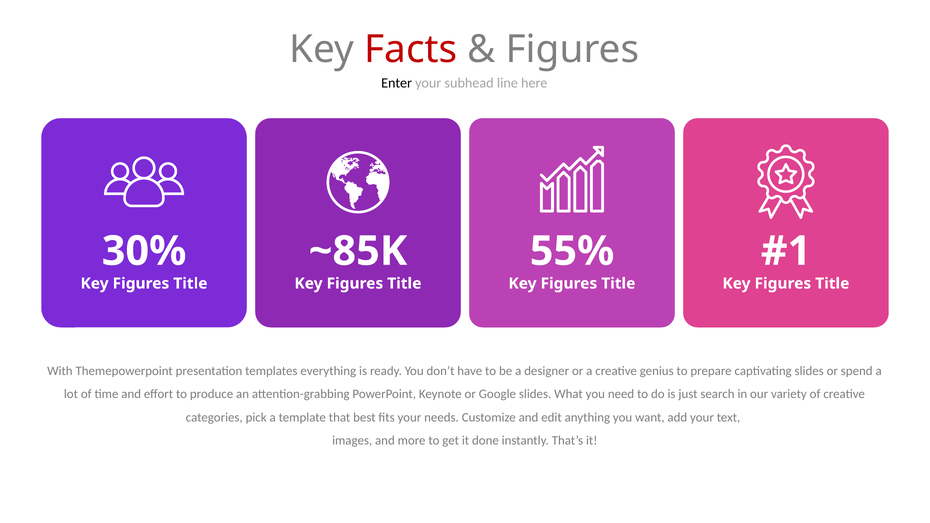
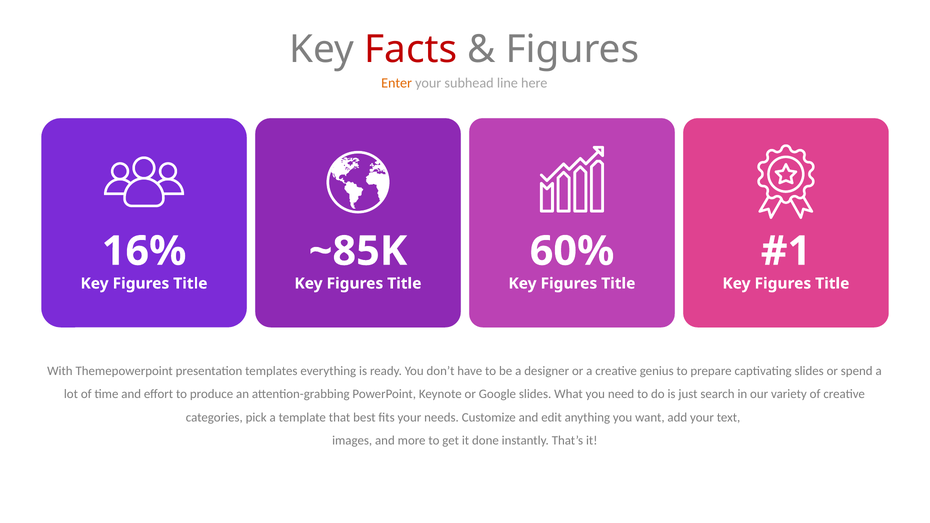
Enter colour: black -> orange
30%: 30% -> 16%
55%: 55% -> 60%
